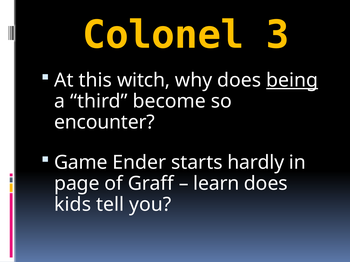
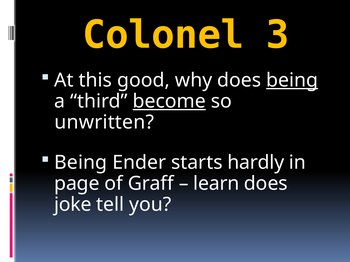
witch: witch -> good
become underline: none -> present
encounter: encounter -> unwritten
Game at (81, 163): Game -> Being
kids: kids -> joke
